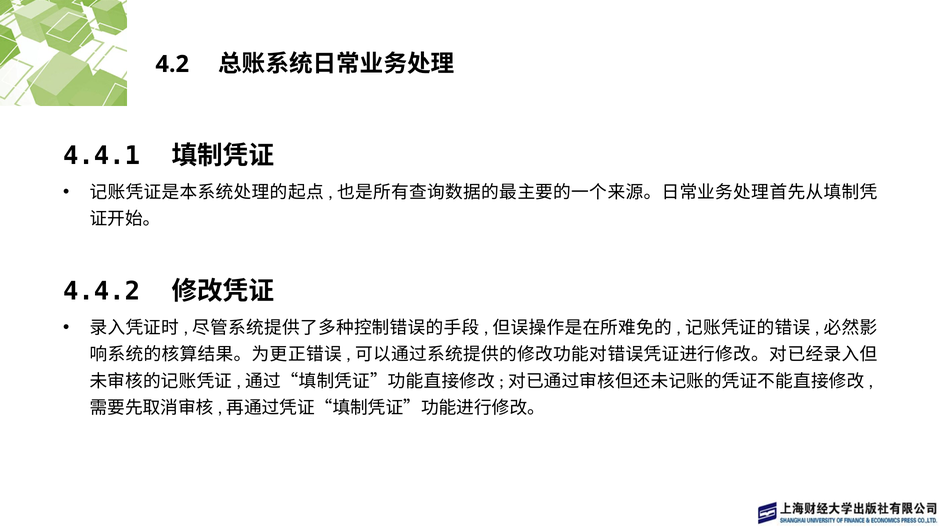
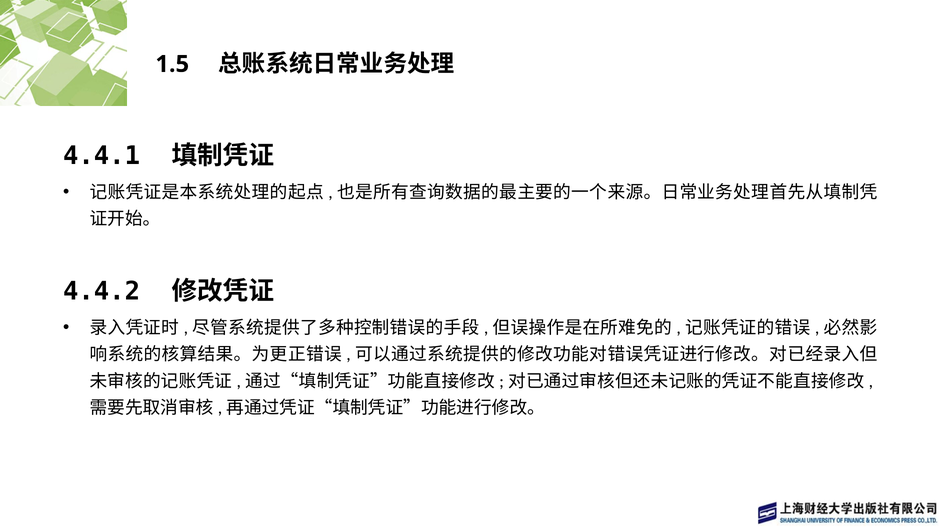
4.2: 4.2 -> 1.5
